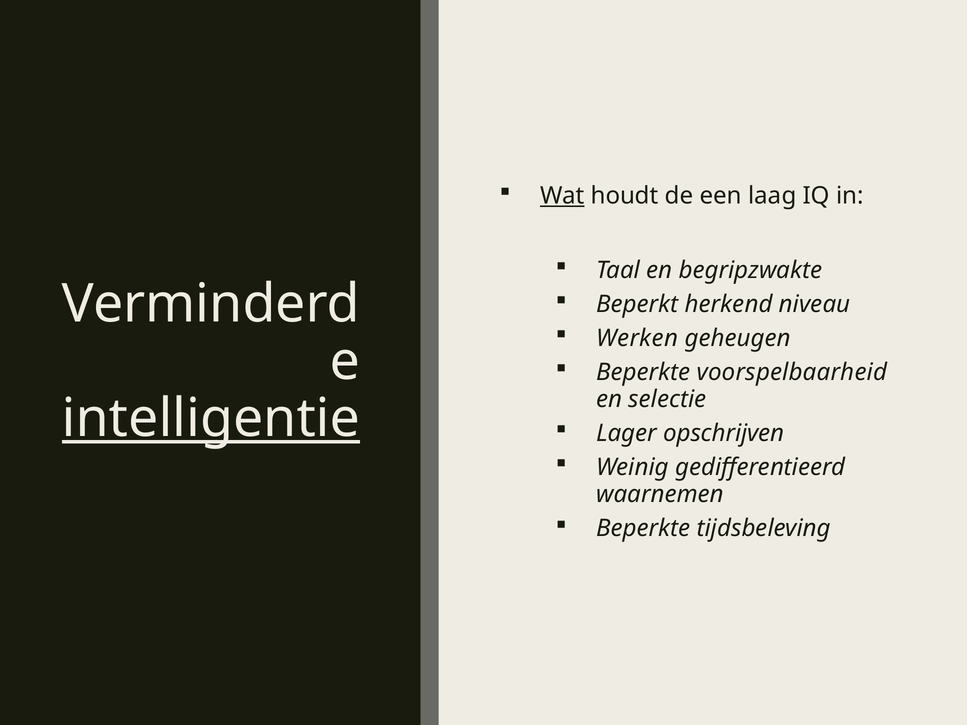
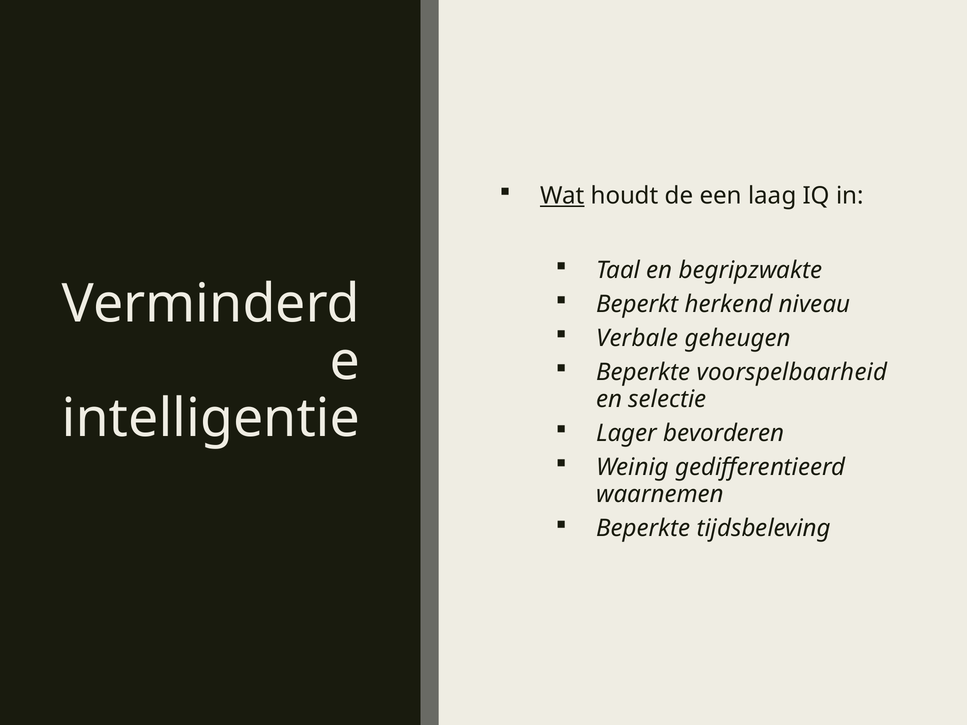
Werken: Werken -> Verbale
intelligentie underline: present -> none
opschrijven: opschrijven -> bevorderen
